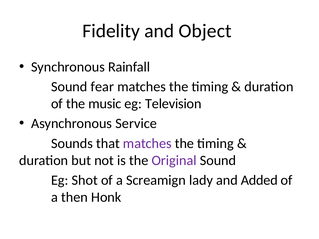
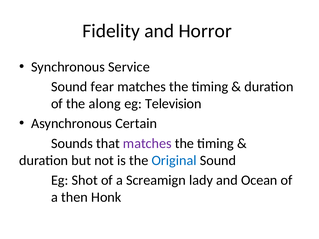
Object: Object -> Horror
Rainfall: Rainfall -> Service
music: music -> along
Service: Service -> Certain
Original colour: purple -> blue
Added: Added -> Ocean
